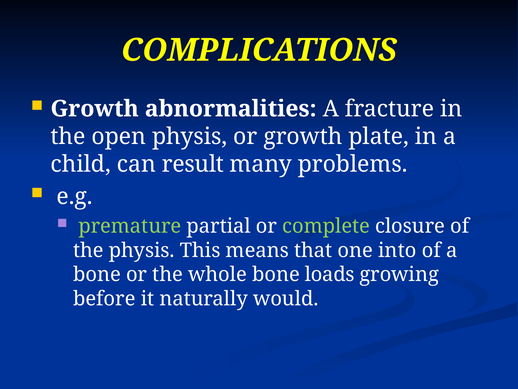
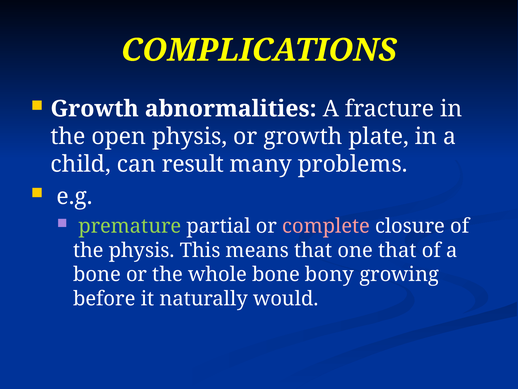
complete colour: light green -> pink
one into: into -> that
loads: loads -> bony
